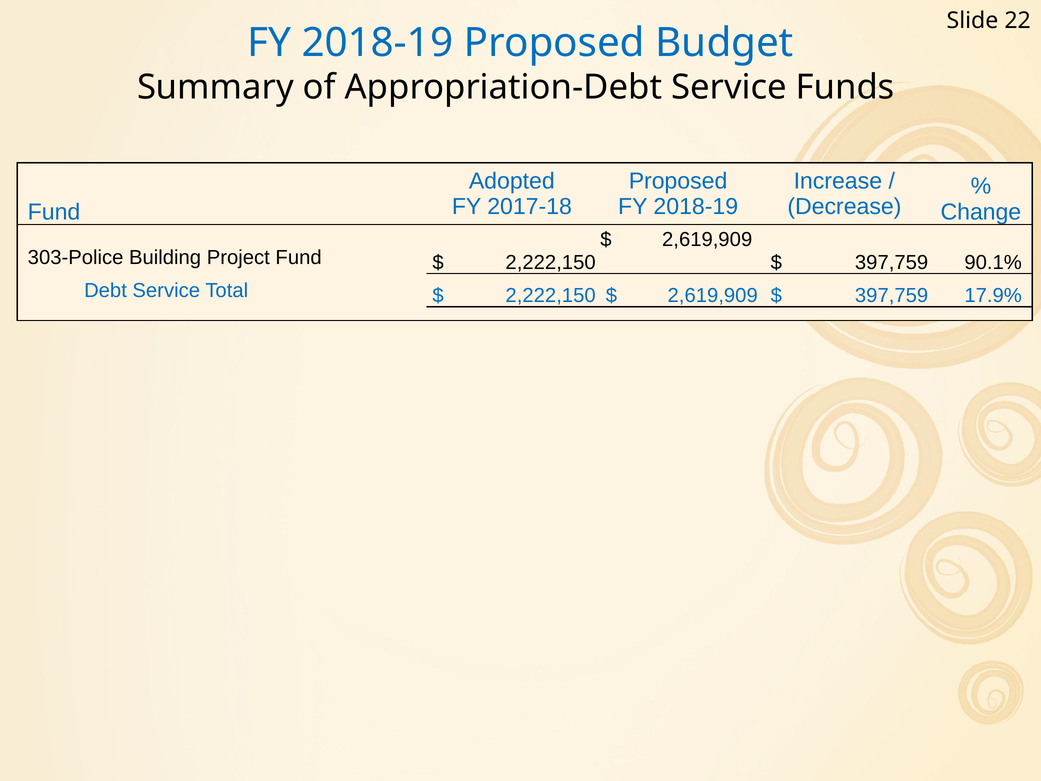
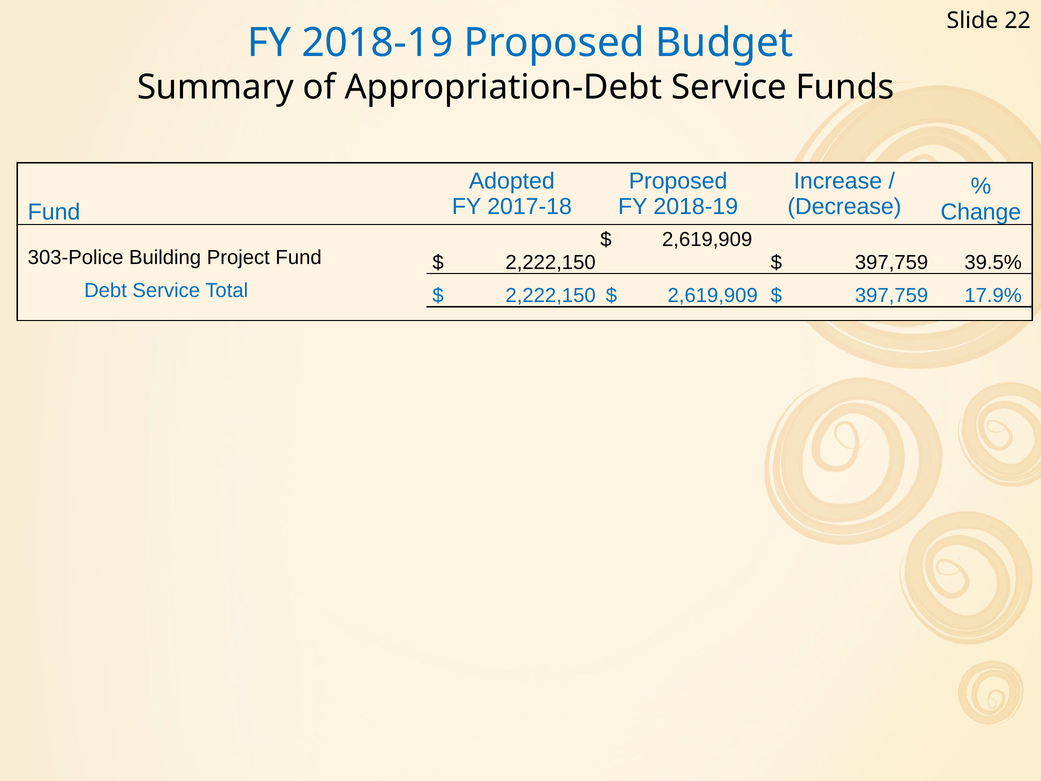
90.1%: 90.1% -> 39.5%
